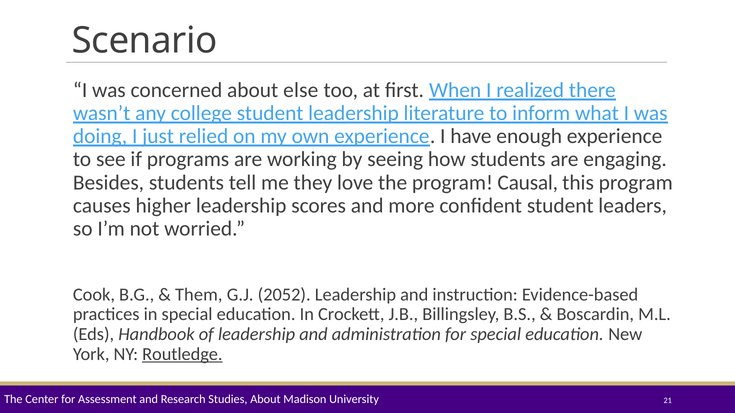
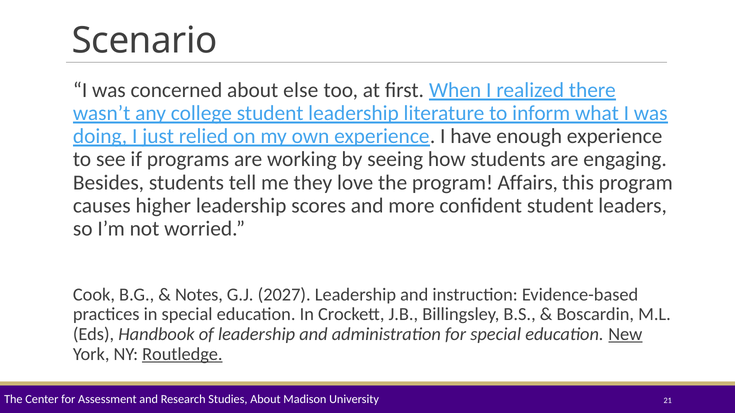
Causal: Causal -> Affairs
Them: Them -> Notes
2052: 2052 -> 2027
New underline: none -> present
